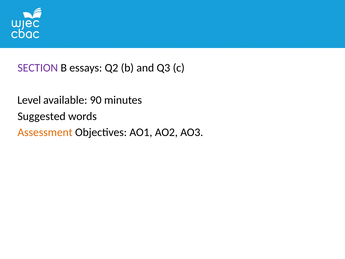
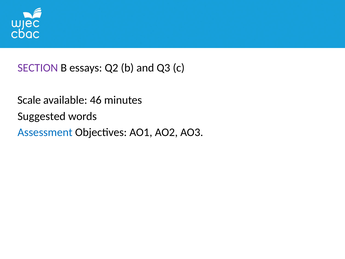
Level: Level -> Scale
90: 90 -> 46
Assessment colour: orange -> blue
